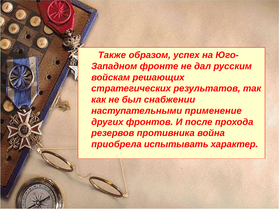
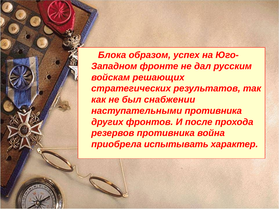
Также: Также -> Блока
наступательными применение: применение -> противника
